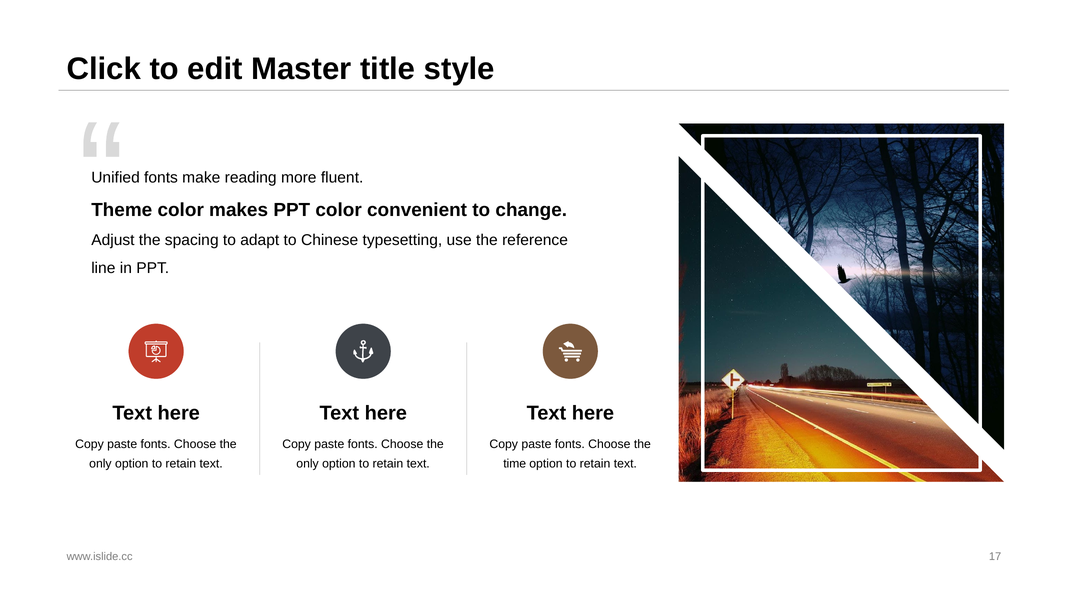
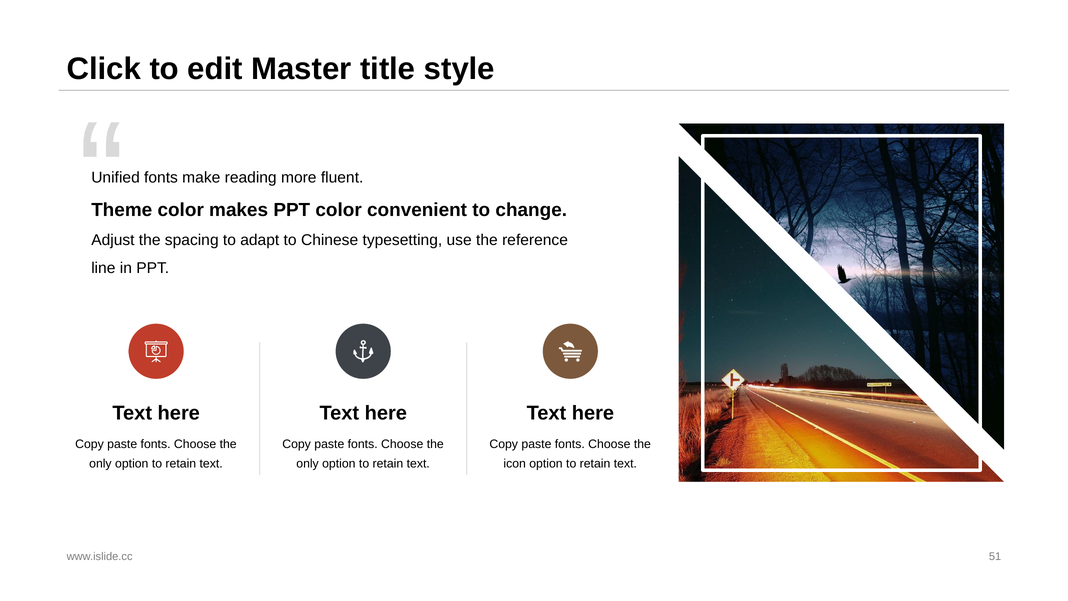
time: time -> icon
17: 17 -> 51
